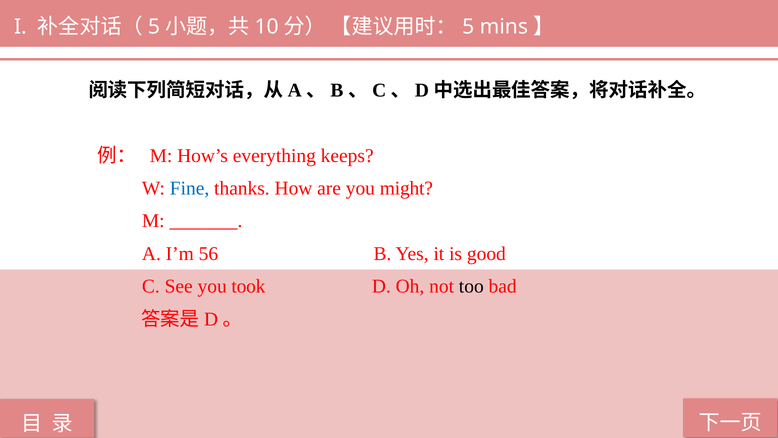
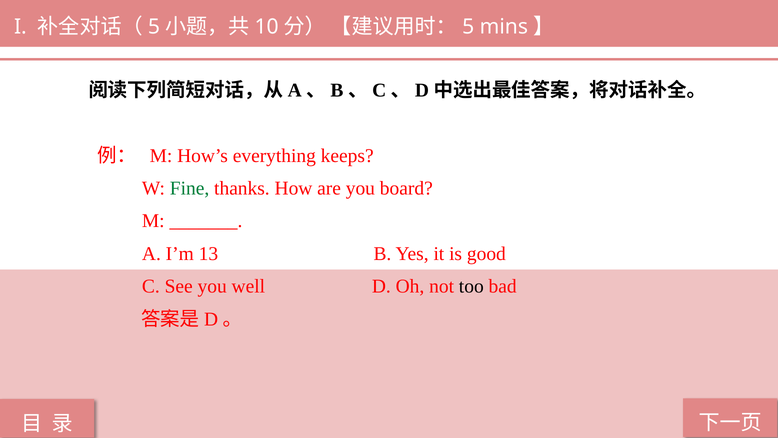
Fine colour: blue -> green
might: might -> board
56: 56 -> 13
took: took -> well
